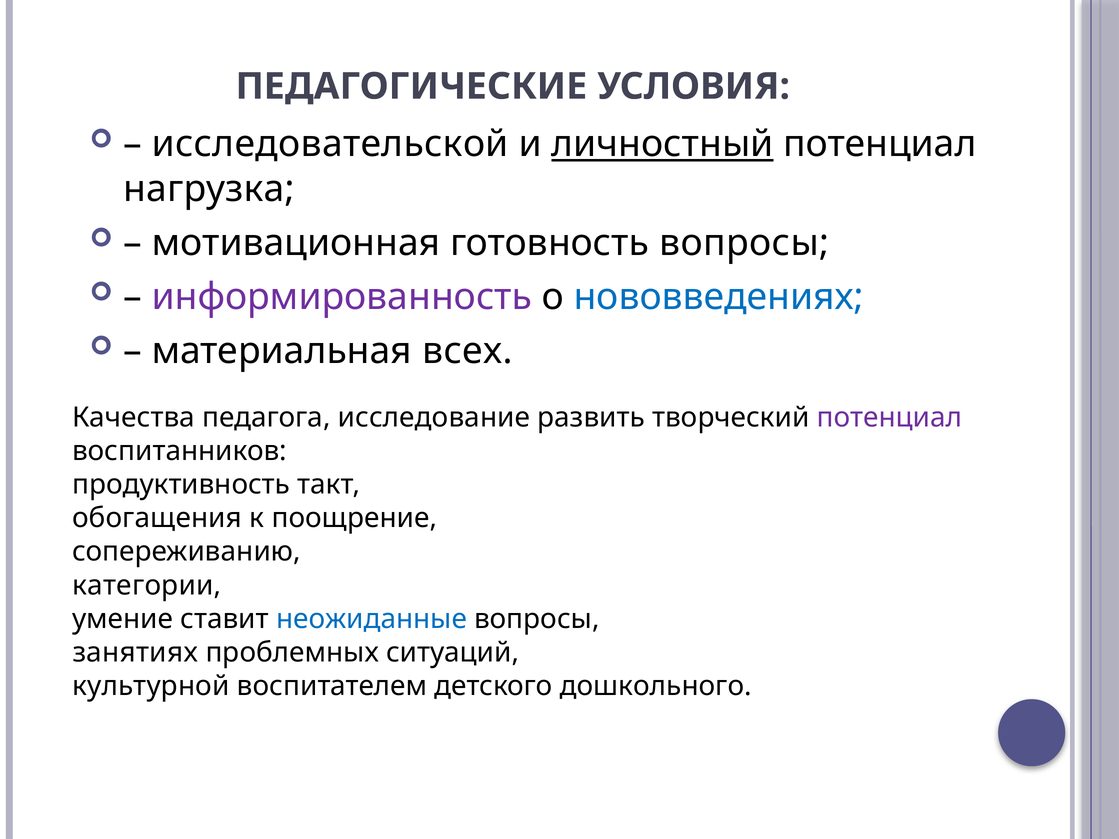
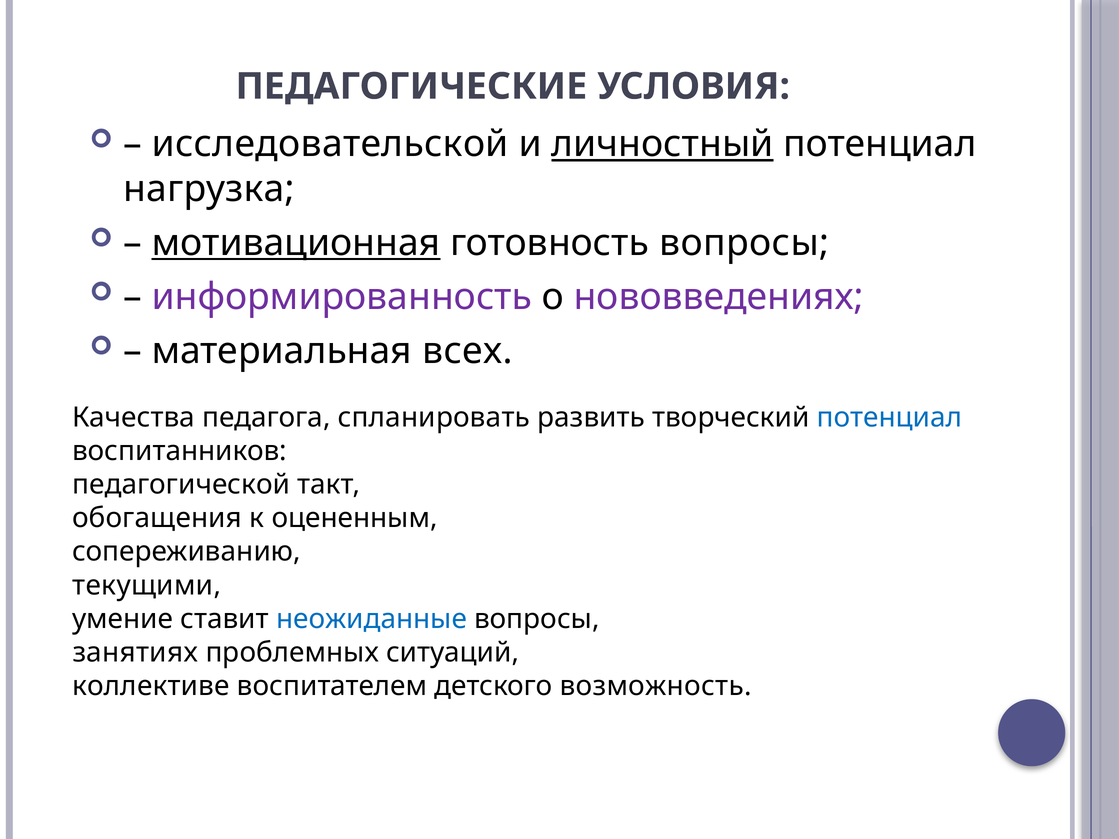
мотивационная underline: none -> present
нововведениях colour: blue -> purple
исследование: исследование -> спланировать
потенциал at (889, 418) colour: purple -> blue
продуктивность: продуктивность -> педагогической
поощрение: поощрение -> оцененным
категории: категории -> текущими
культурной: культурной -> коллективе
дошкольного: дошкольного -> возможность
